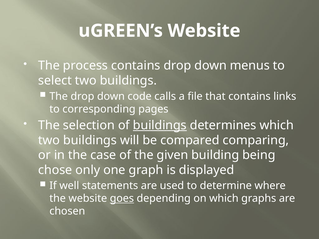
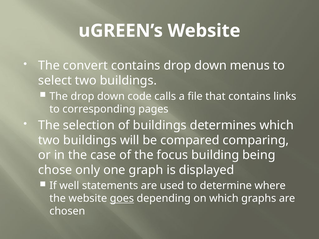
process: process -> convert
buildings at (160, 126) underline: present -> none
given: given -> focus
